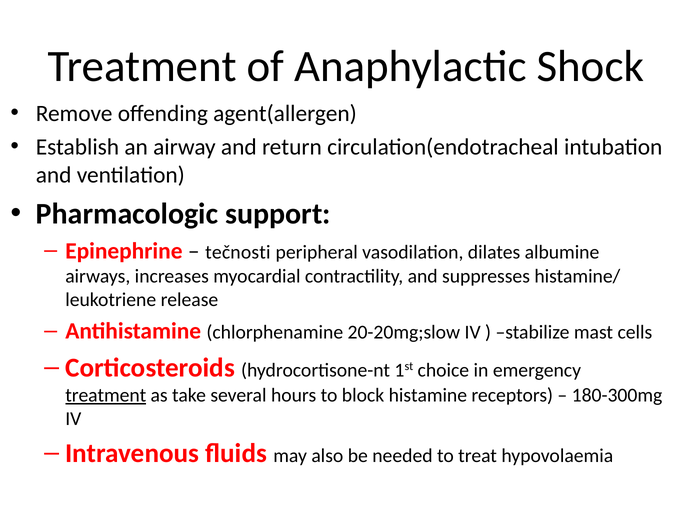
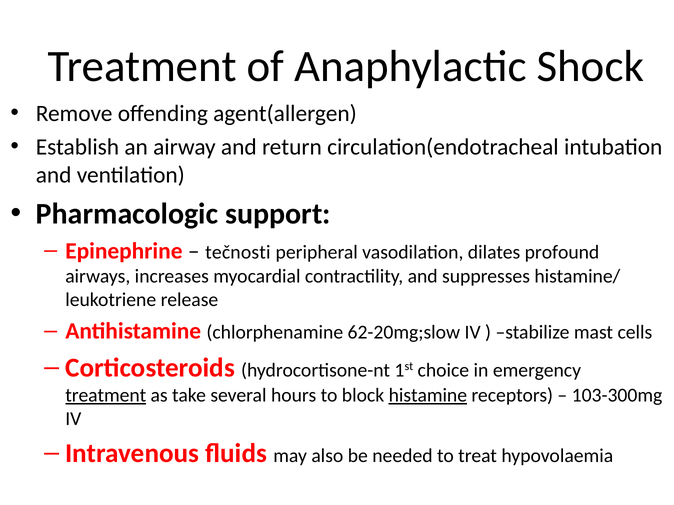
albumine: albumine -> profound
20-20mg;slow: 20-20mg;slow -> 62-20mg;slow
histamine underline: none -> present
180-300mg: 180-300mg -> 103-300mg
